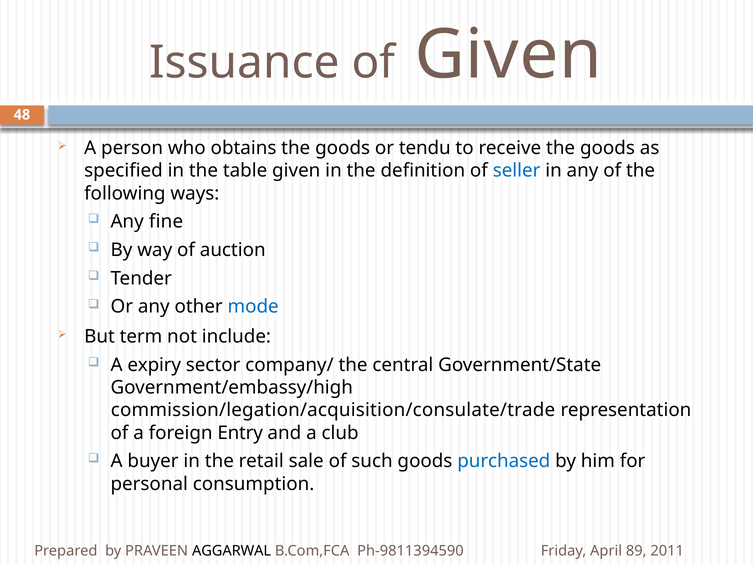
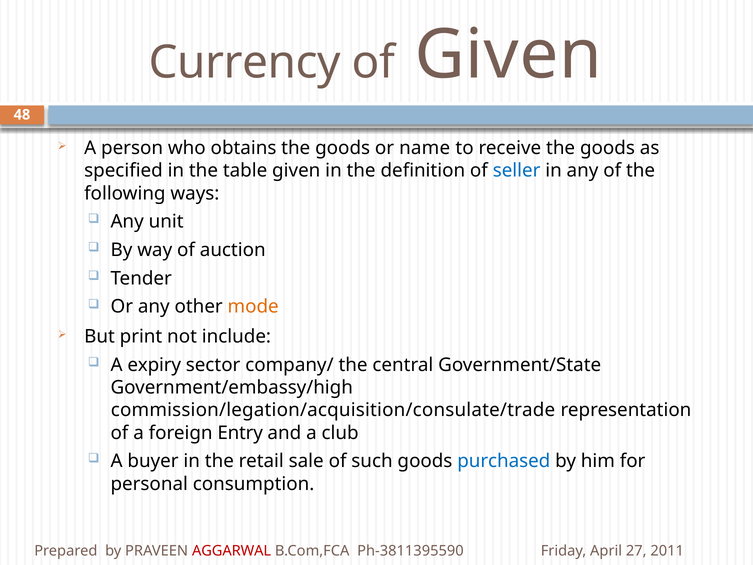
Issuance: Issuance -> Currency
tendu: tendu -> name
fine: fine -> unit
mode colour: blue -> orange
term: term -> print
AGGARWAL colour: black -> red
Ph-9811394590: Ph-9811394590 -> Ph-3811395590
89: 89 -> 27
